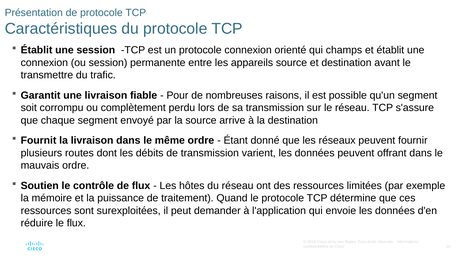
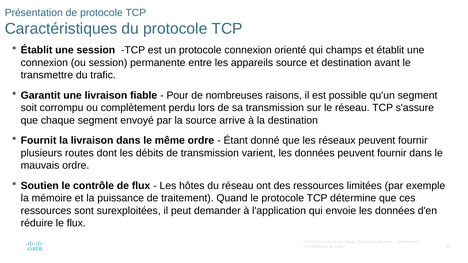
données peuvent offrant: offrant -> fournir
